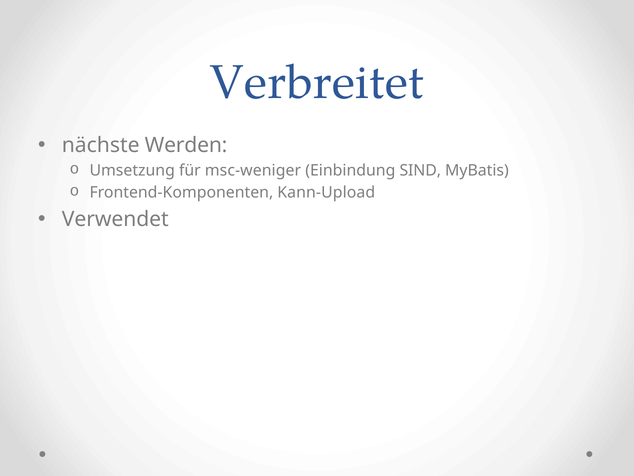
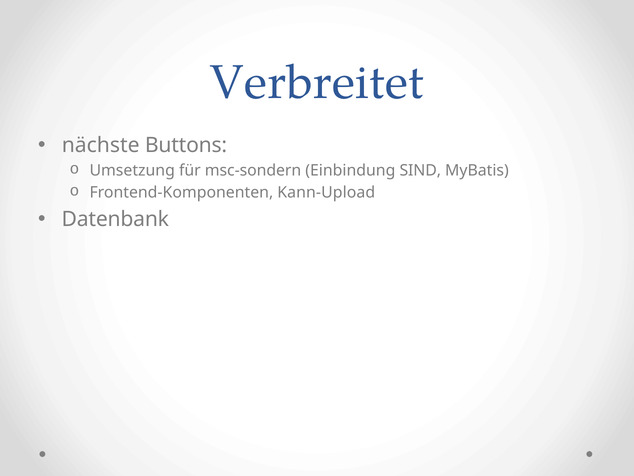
Werden: Werden -> Buttons
msc-weniger: msc-weniger -> msc-sondern
Verwendet: Verwendet -> Datenbank
